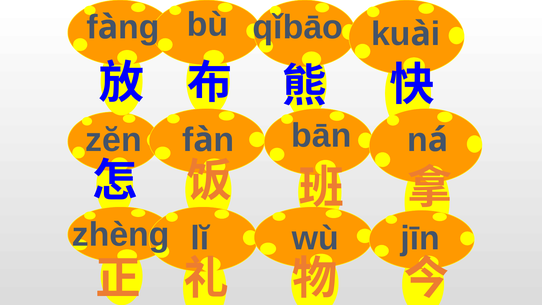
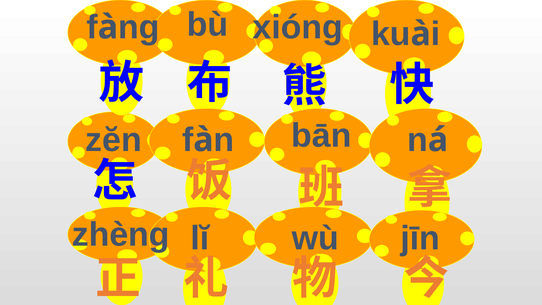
qǐbāo: qǐbāo -> xióng
